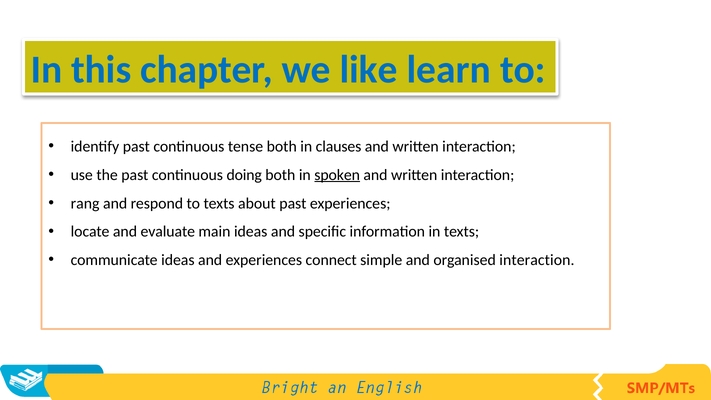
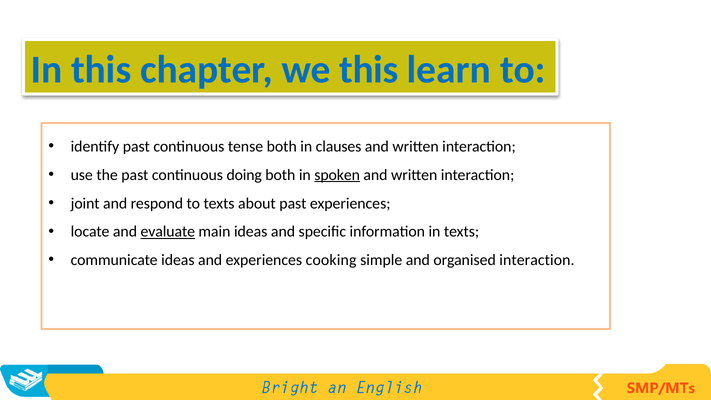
we like: like -> this
rang: rang -> joint
evaluate underline: none -> present
connect: connect -> cooking
